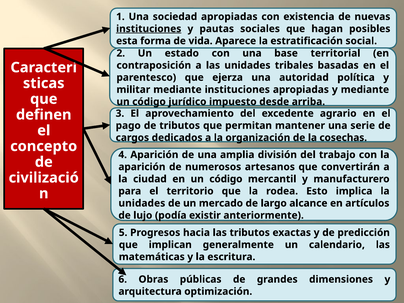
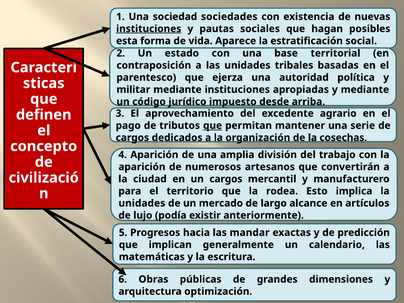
sociedad apropiadas: apropiadas -> sociedades
que at (213, 126) underline: none -> present
en un código: código -> cargos
las tributos: tributos -> mandar
